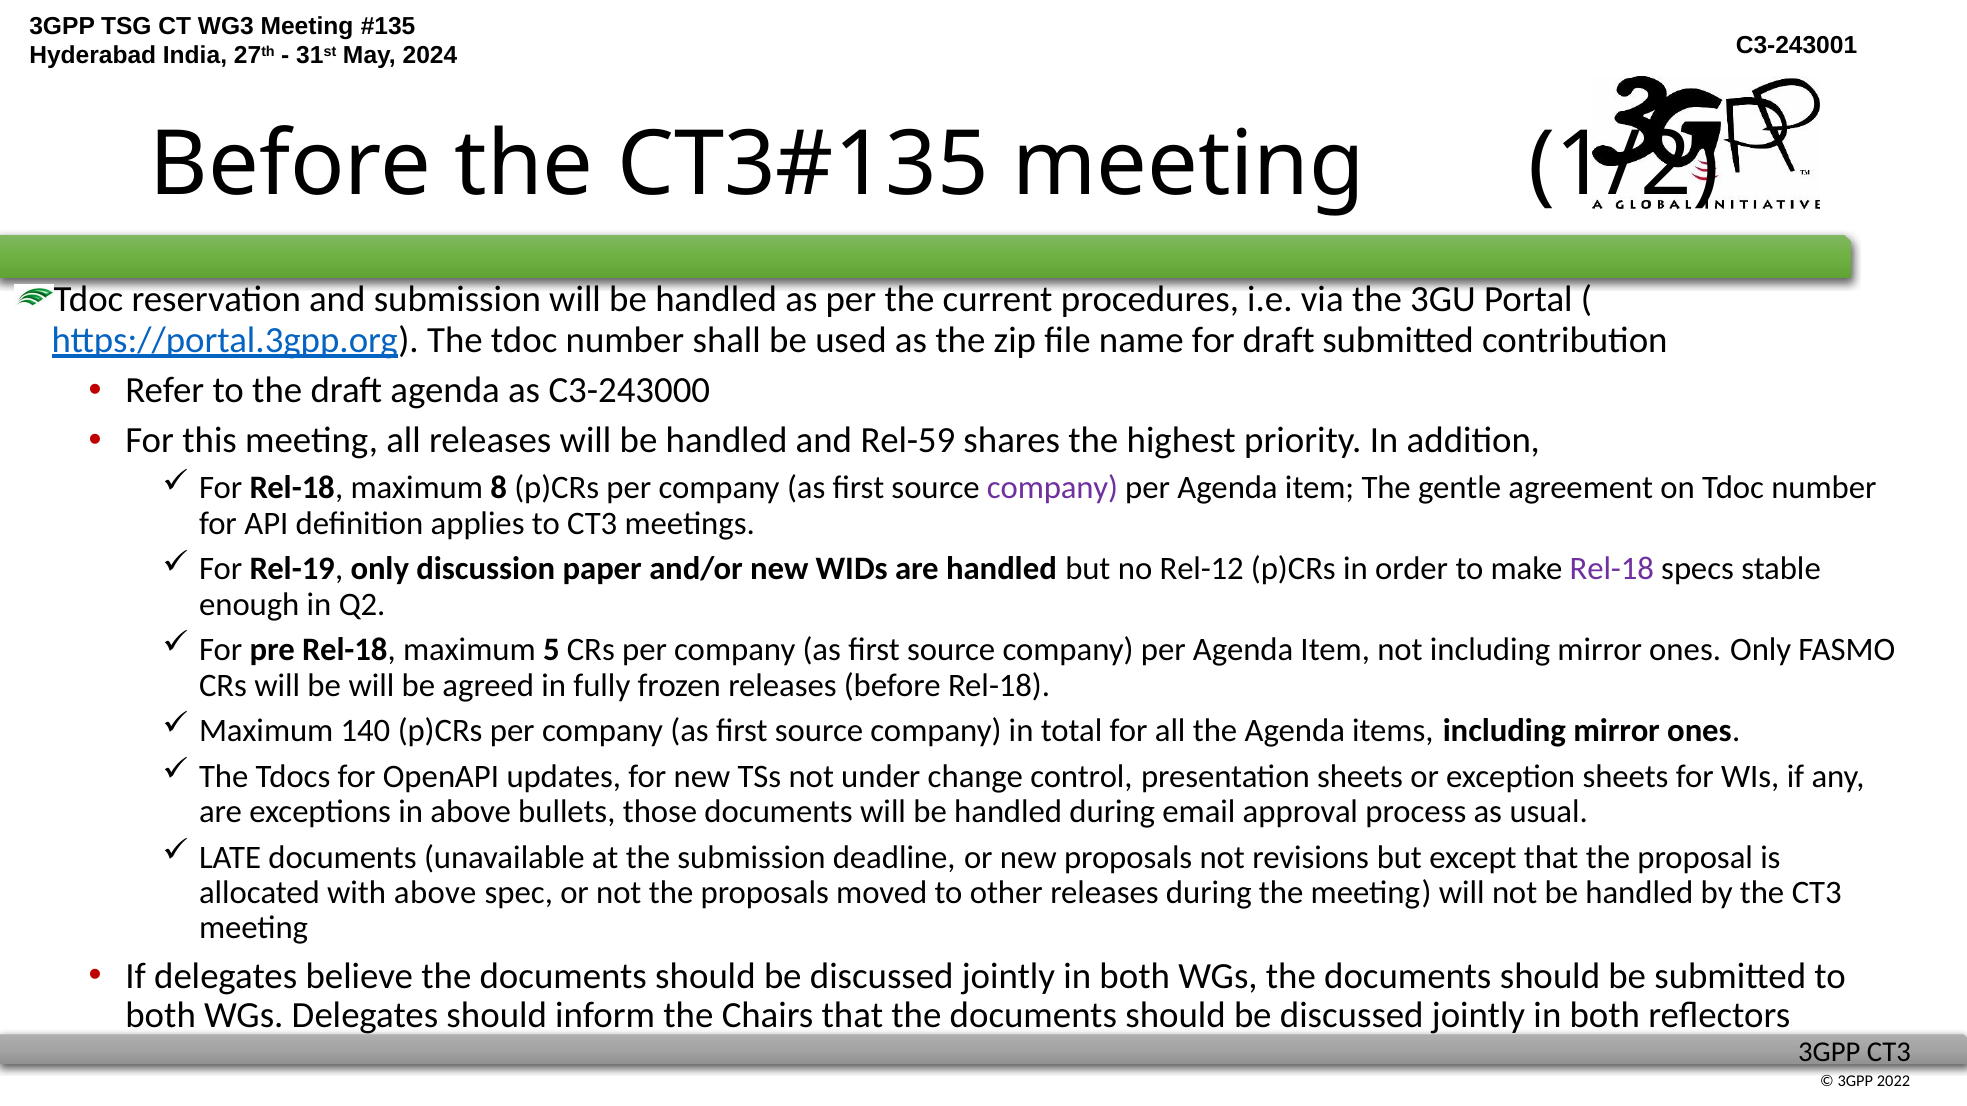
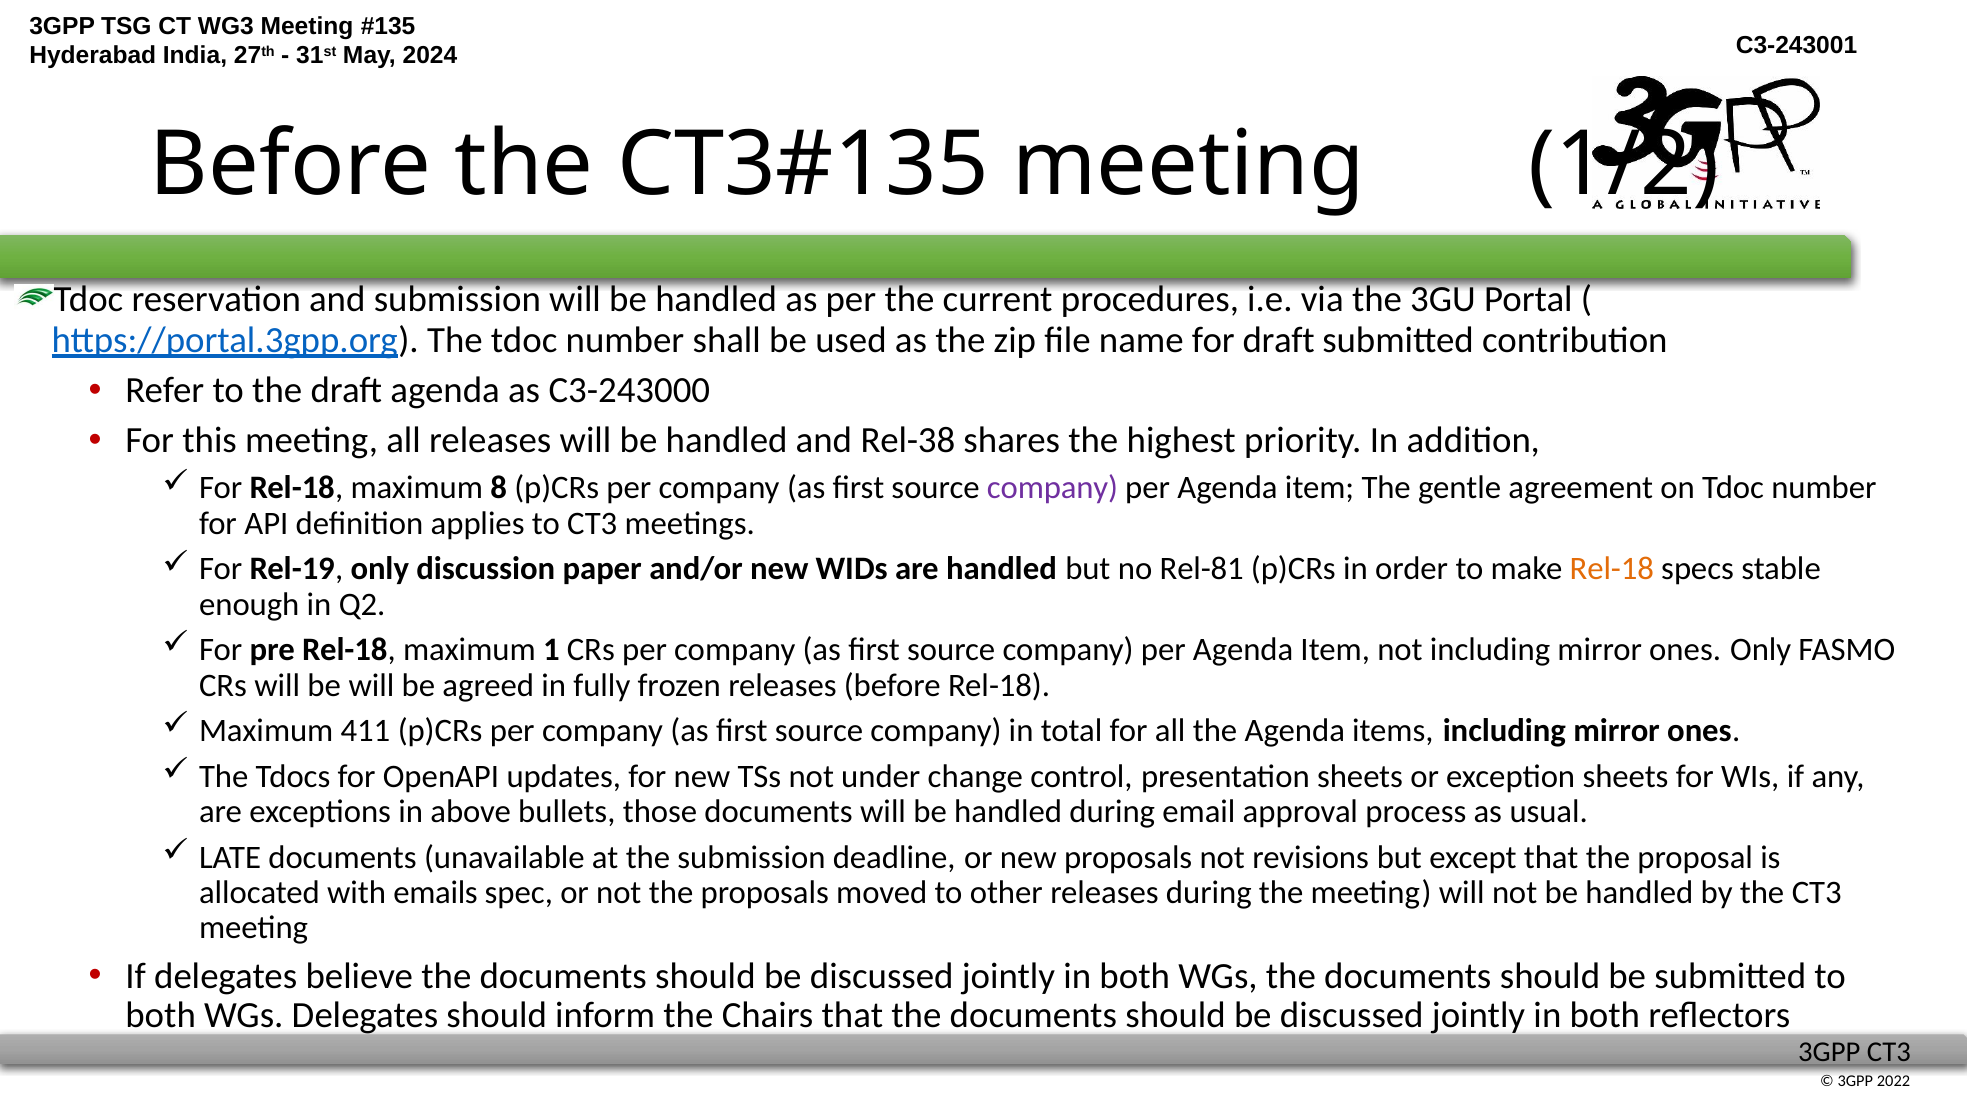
Rel-59: Rel-59 -> Rel-38
Rel-12: Rel-12 -> Rel-81
Rel-18 at (1612, 569) colour: purple -> orange
5: 5 -> 1
140: 140 -> 411
with above: above -> emails
